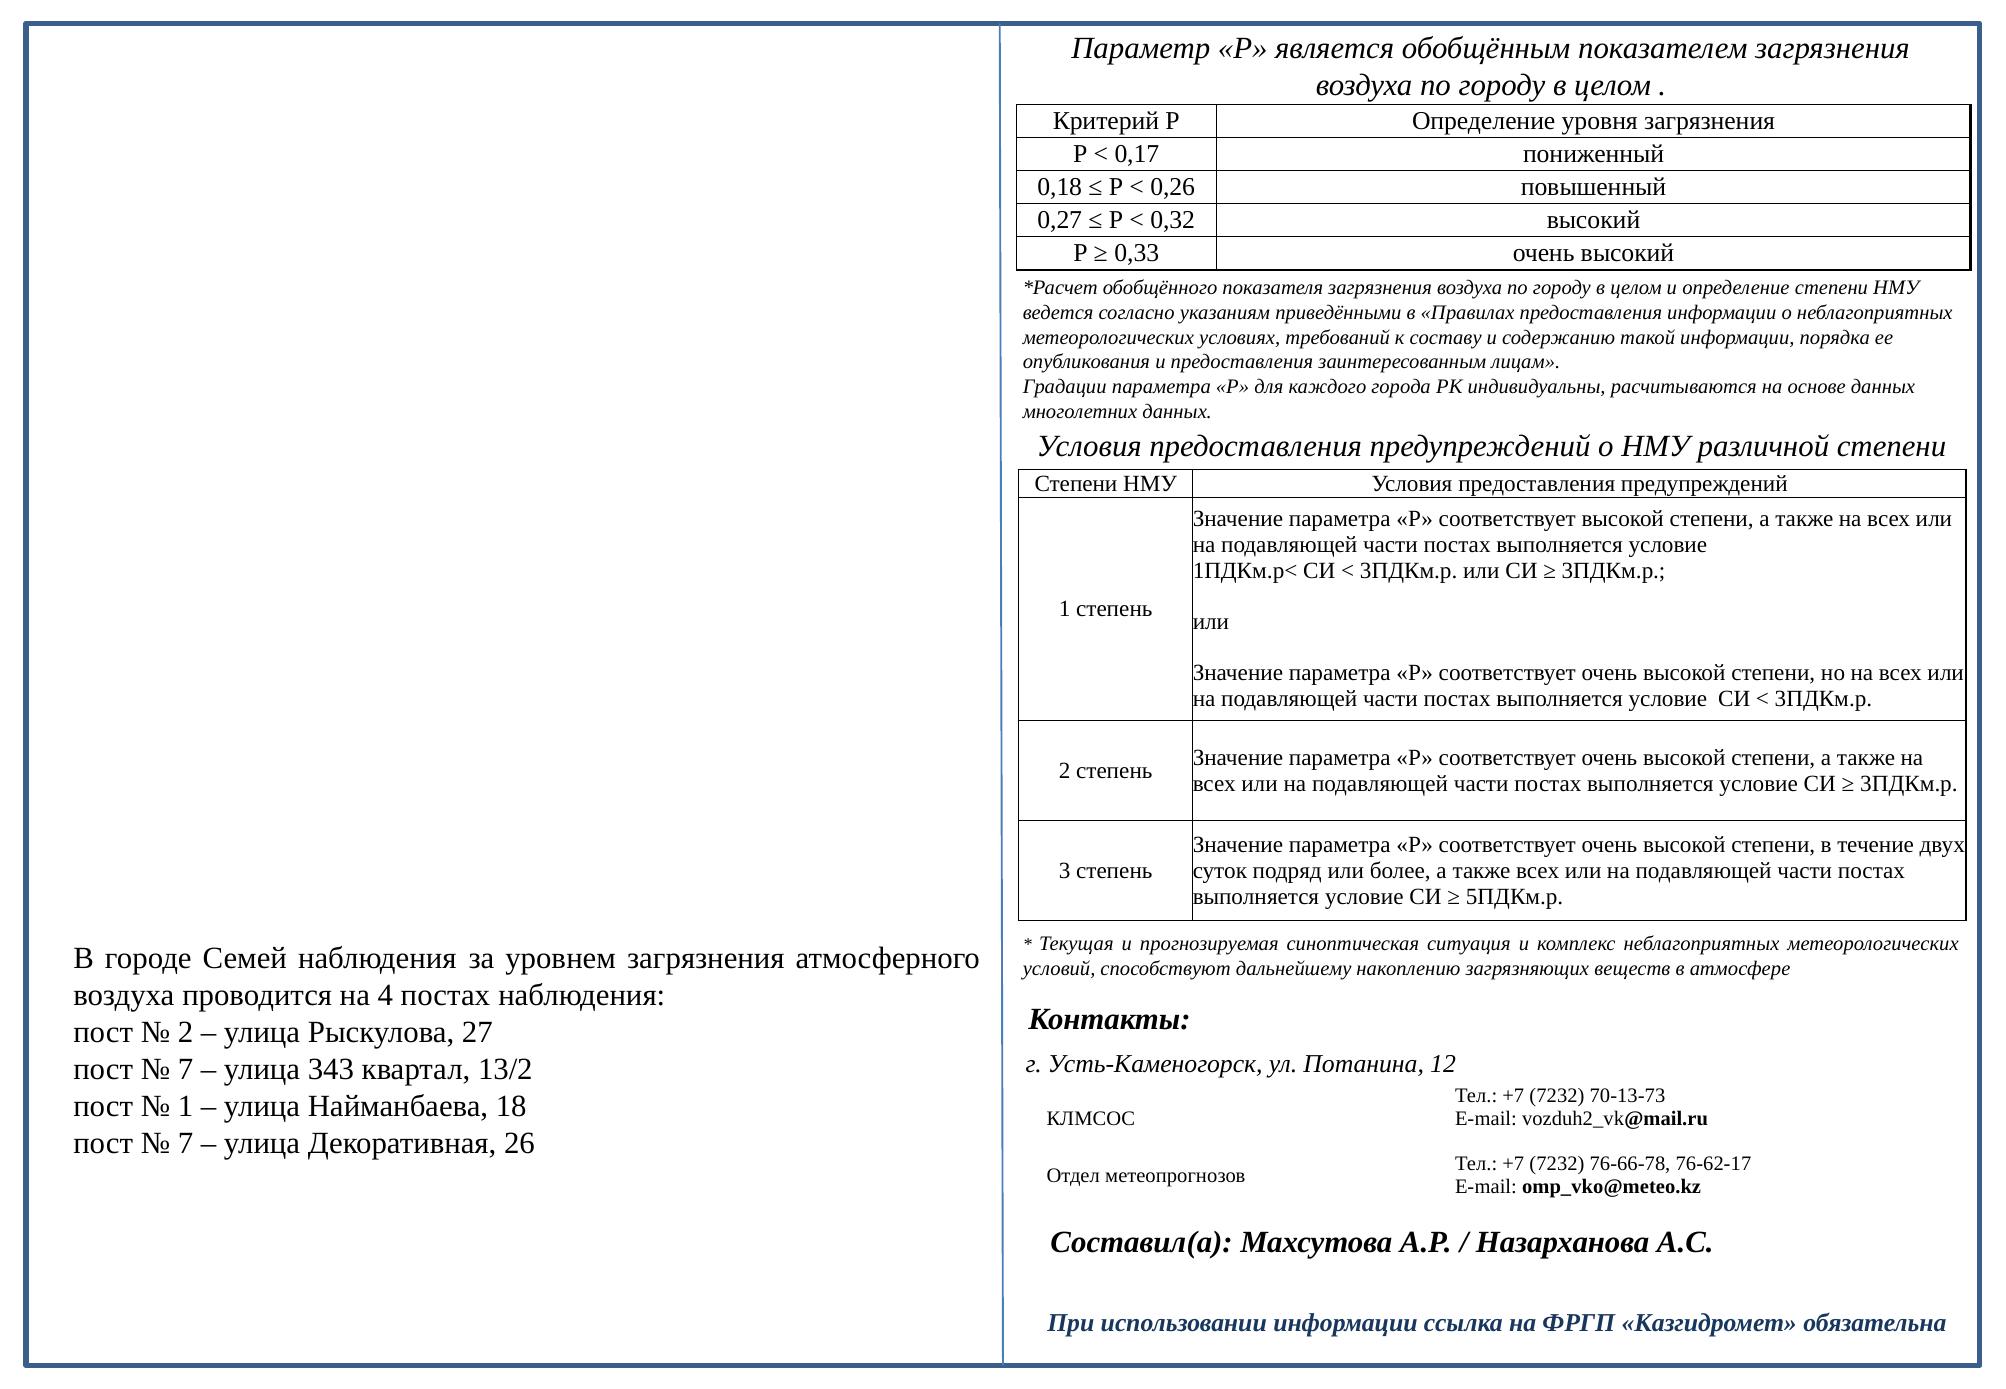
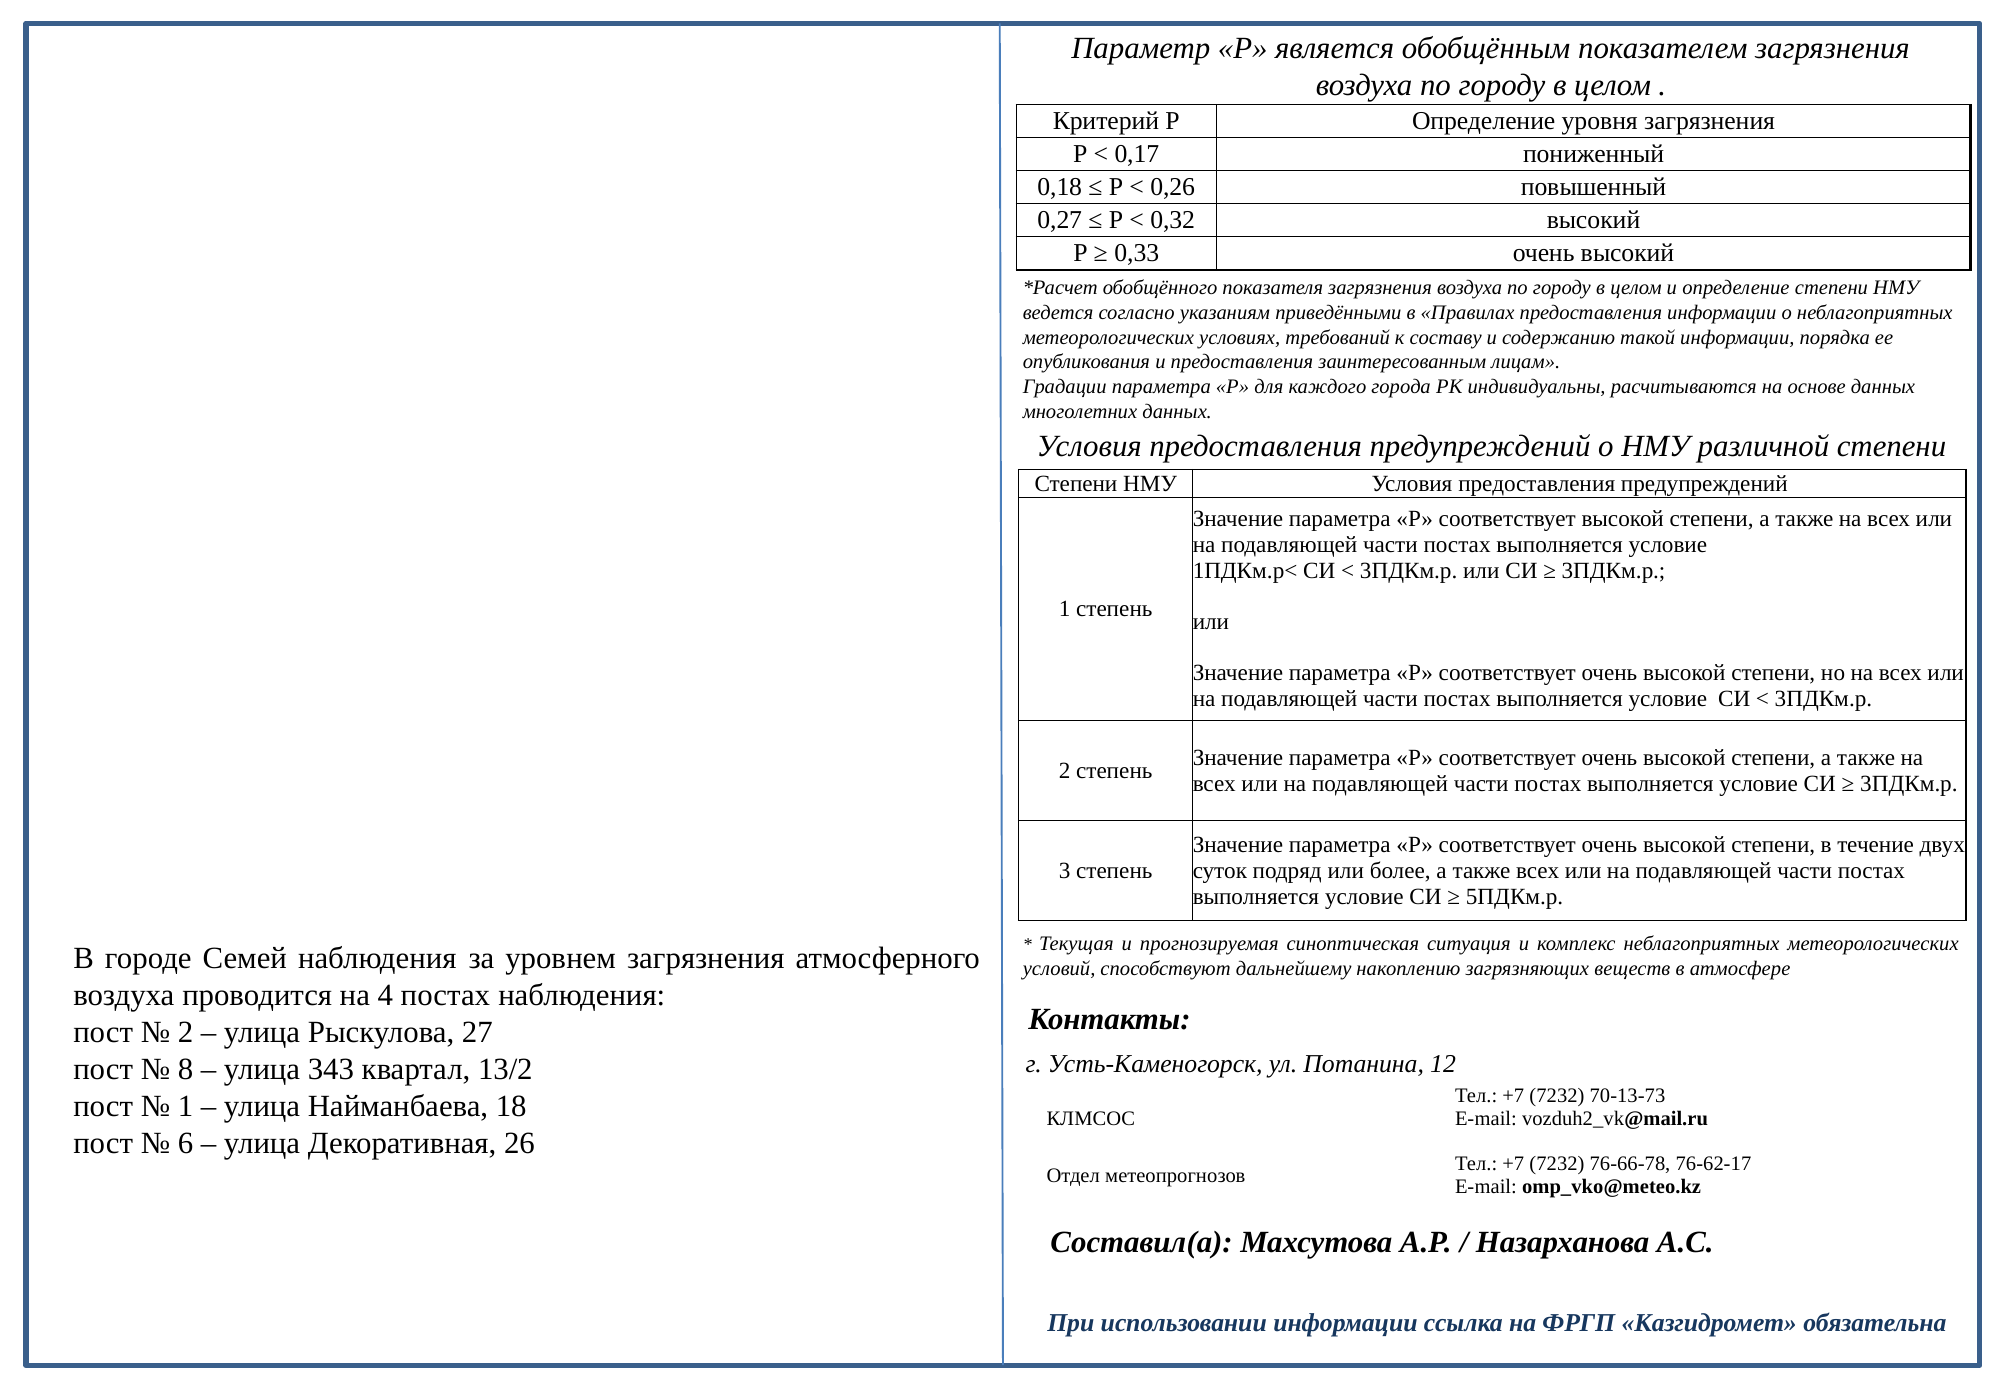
7 at (185, 1069): 7 -> 8
7 at (185, 1143): 7 -> 6
